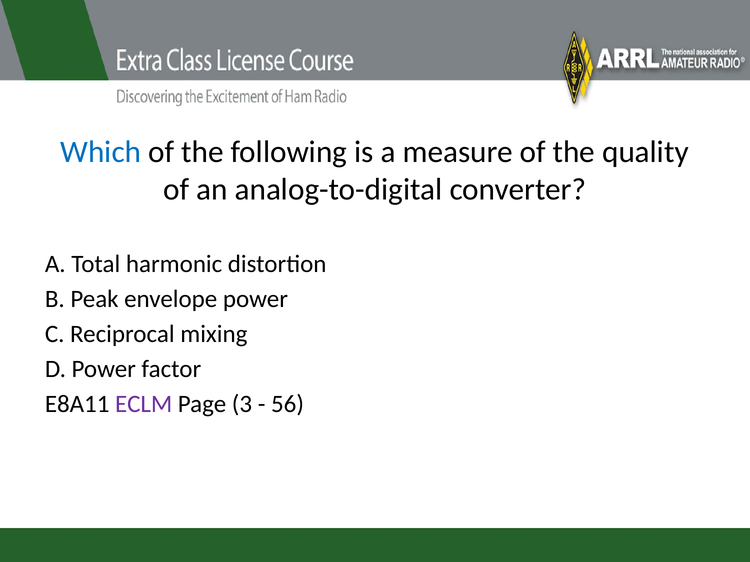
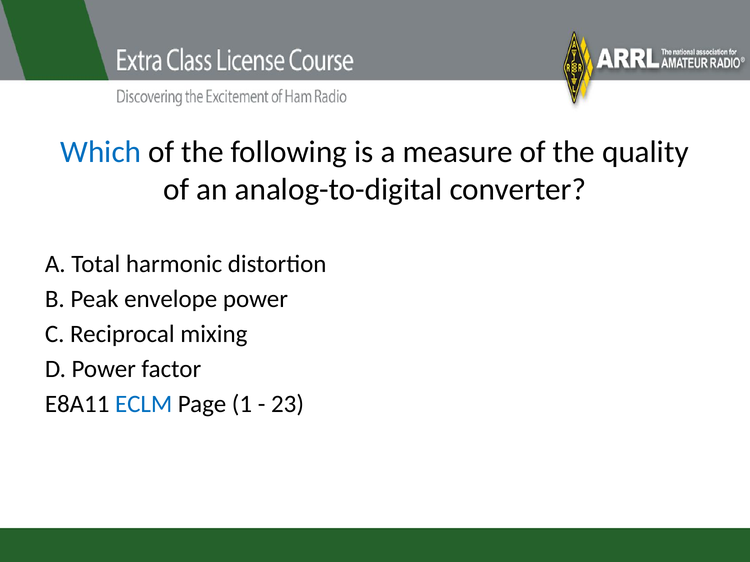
ECLM colour: purple -> blue
3: 3 -> 1
56: 56 -> 23
